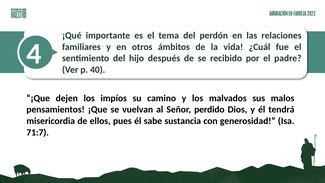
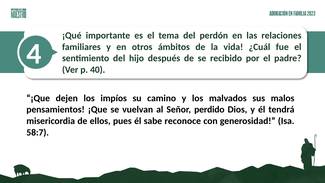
sustancia: sustancia -> reconoce
71:7: 71:7 -> 58:7
